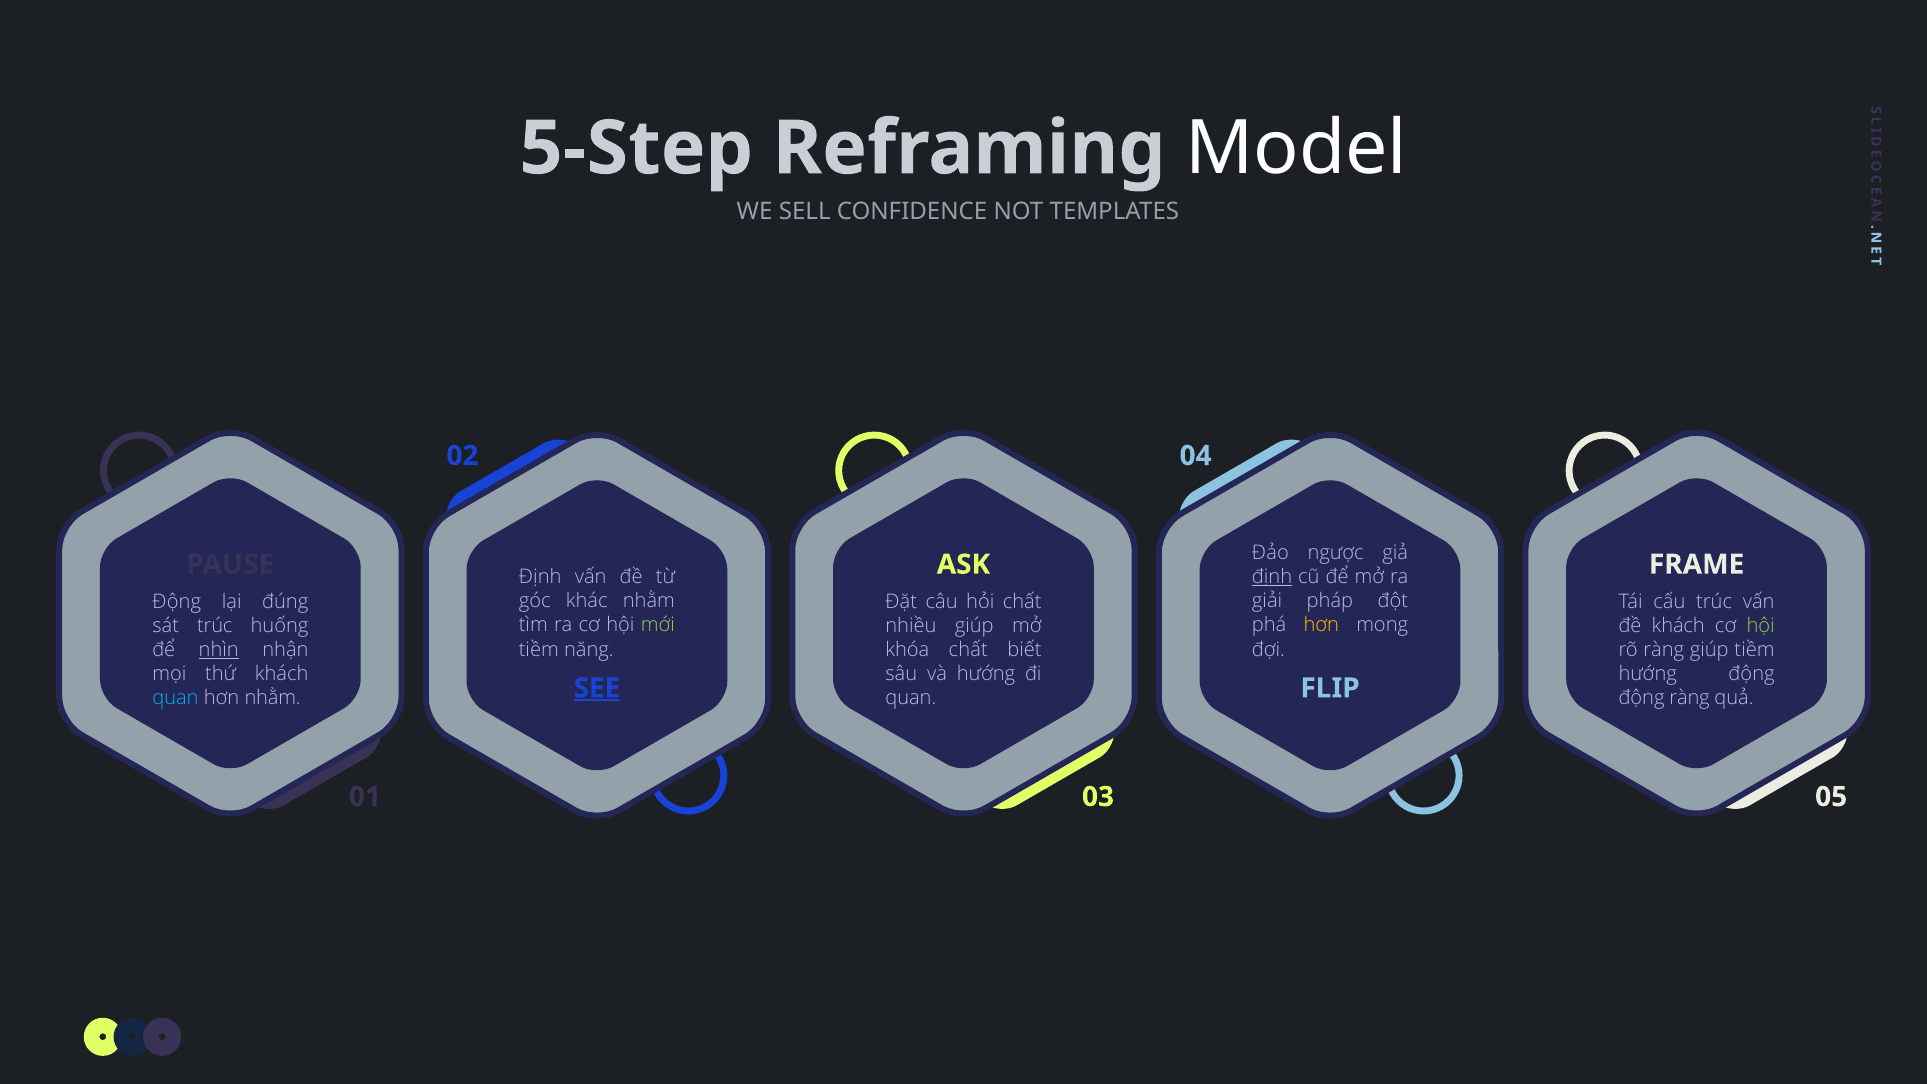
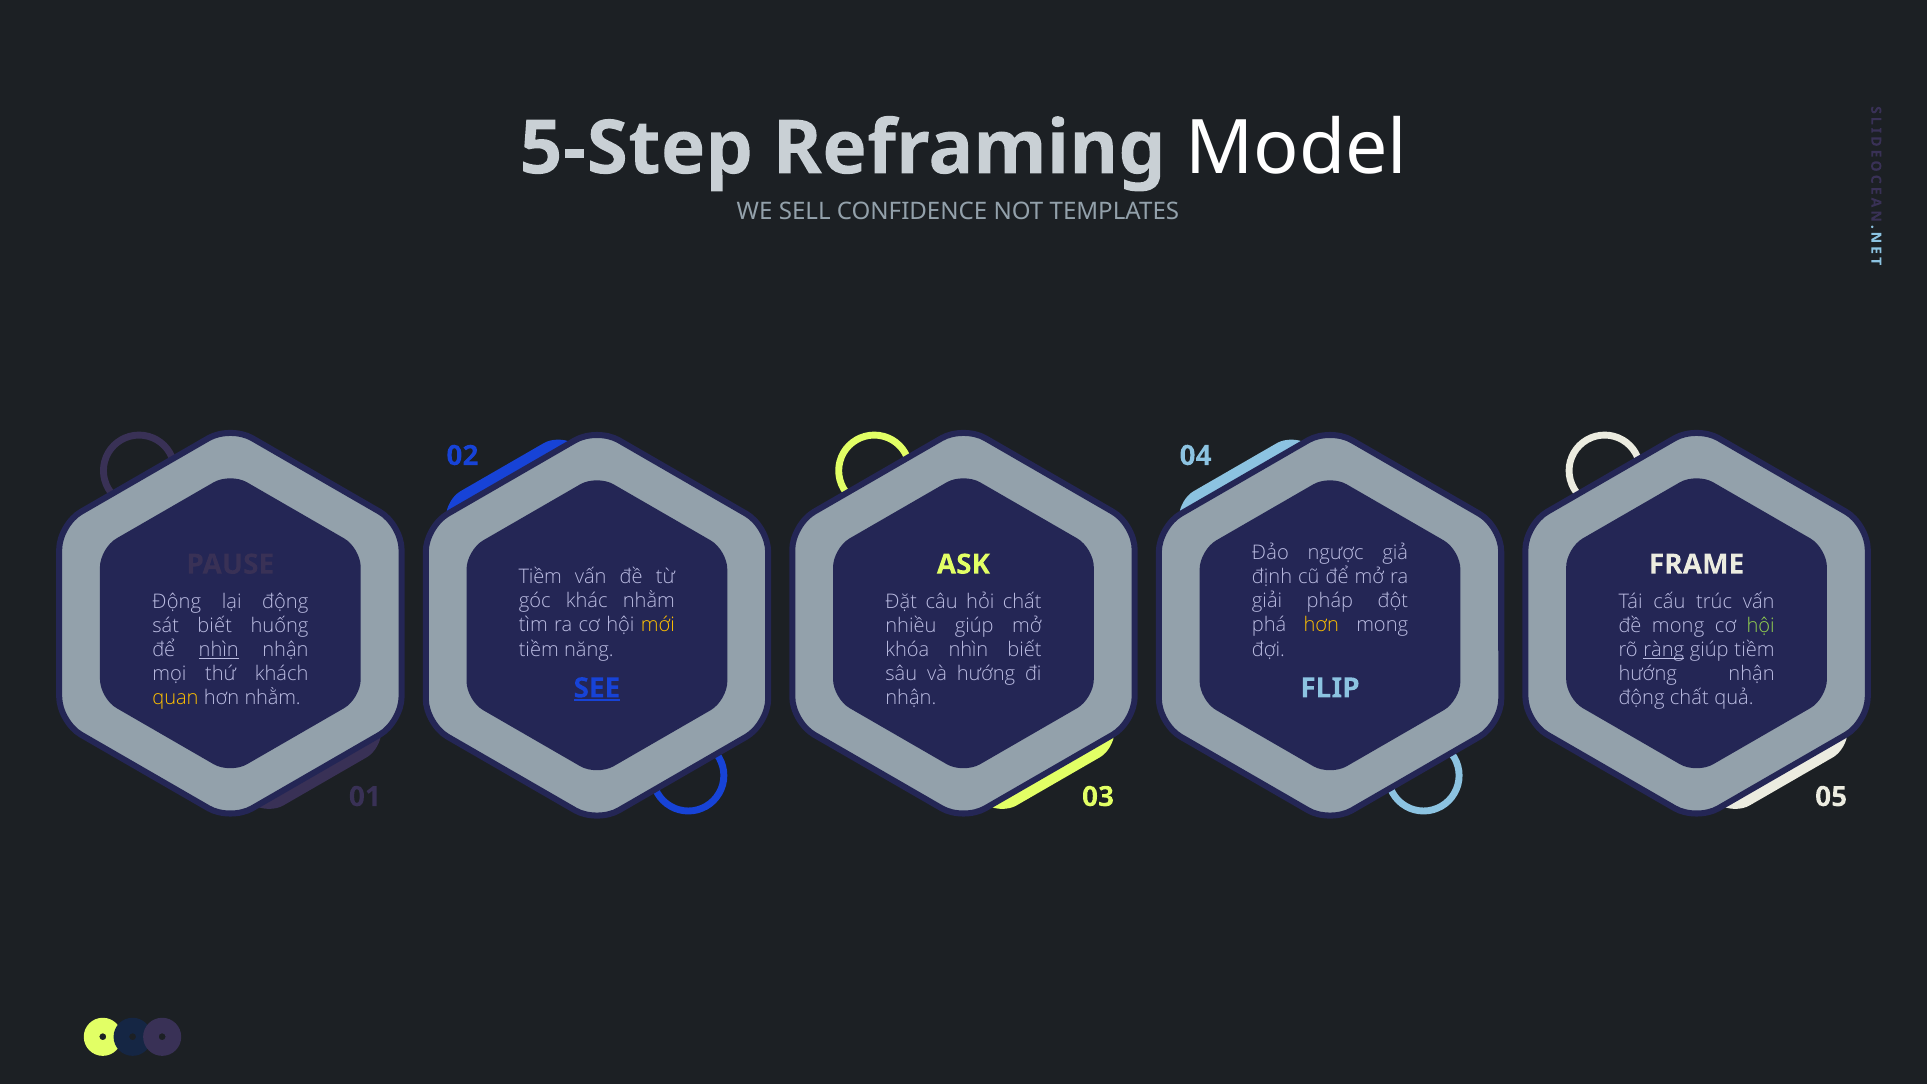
Định at (540, 577): Định -> Tiềm
định at (1272, 577) underline: present -> none
lại đúng: đúng -> động
mới colour: light green -> yellow
sát trúc: trúc -> biết
đề khách: khách -> mong
khóa chất: chất -> nhìn
ràng at (1664, 650) underline: none -> present
hướng động: động -> nhận
quan at (175, 698) colour: light blue -> yellow
quan at (911, 698): quan -> nhận
động ràng: ràng -> chất
